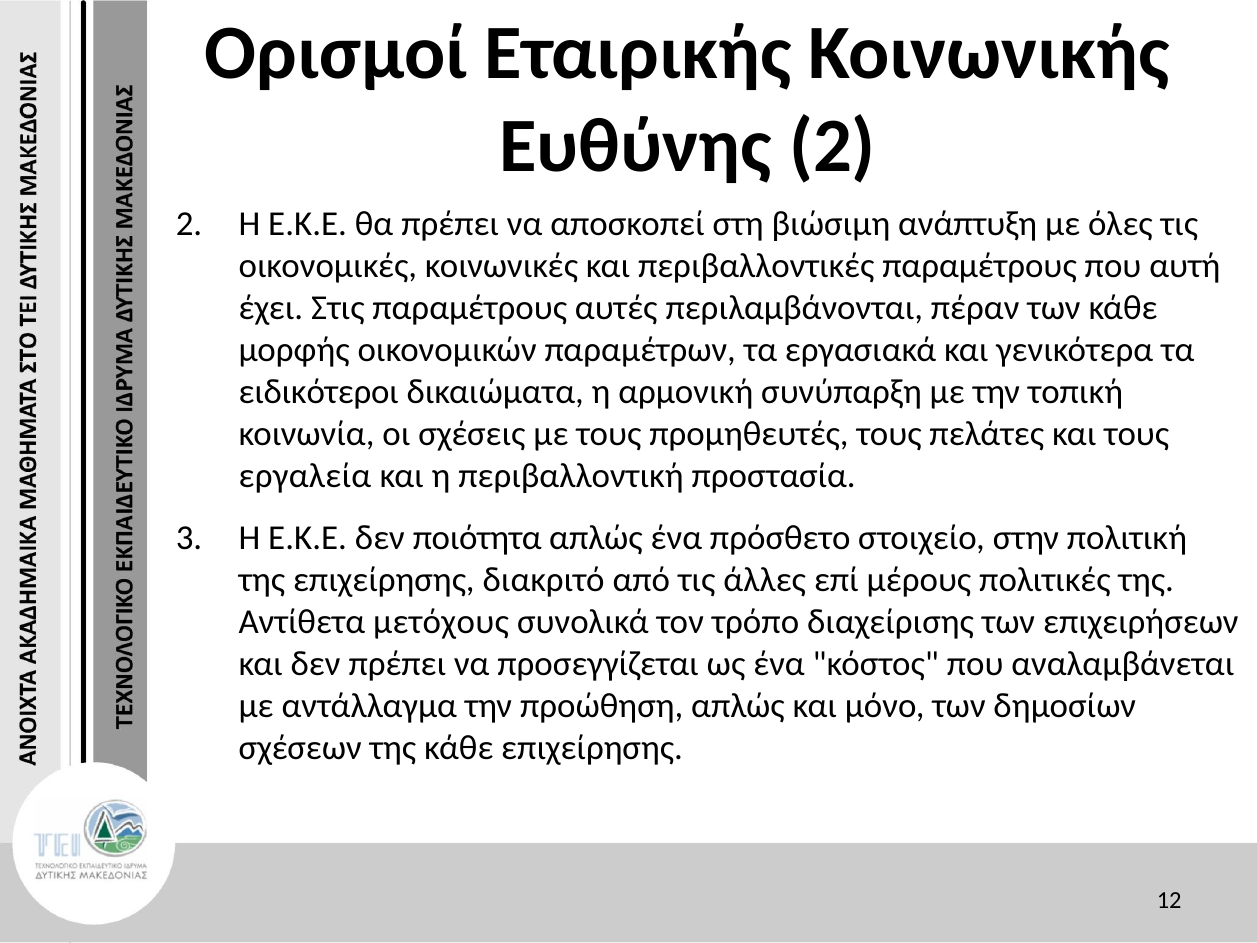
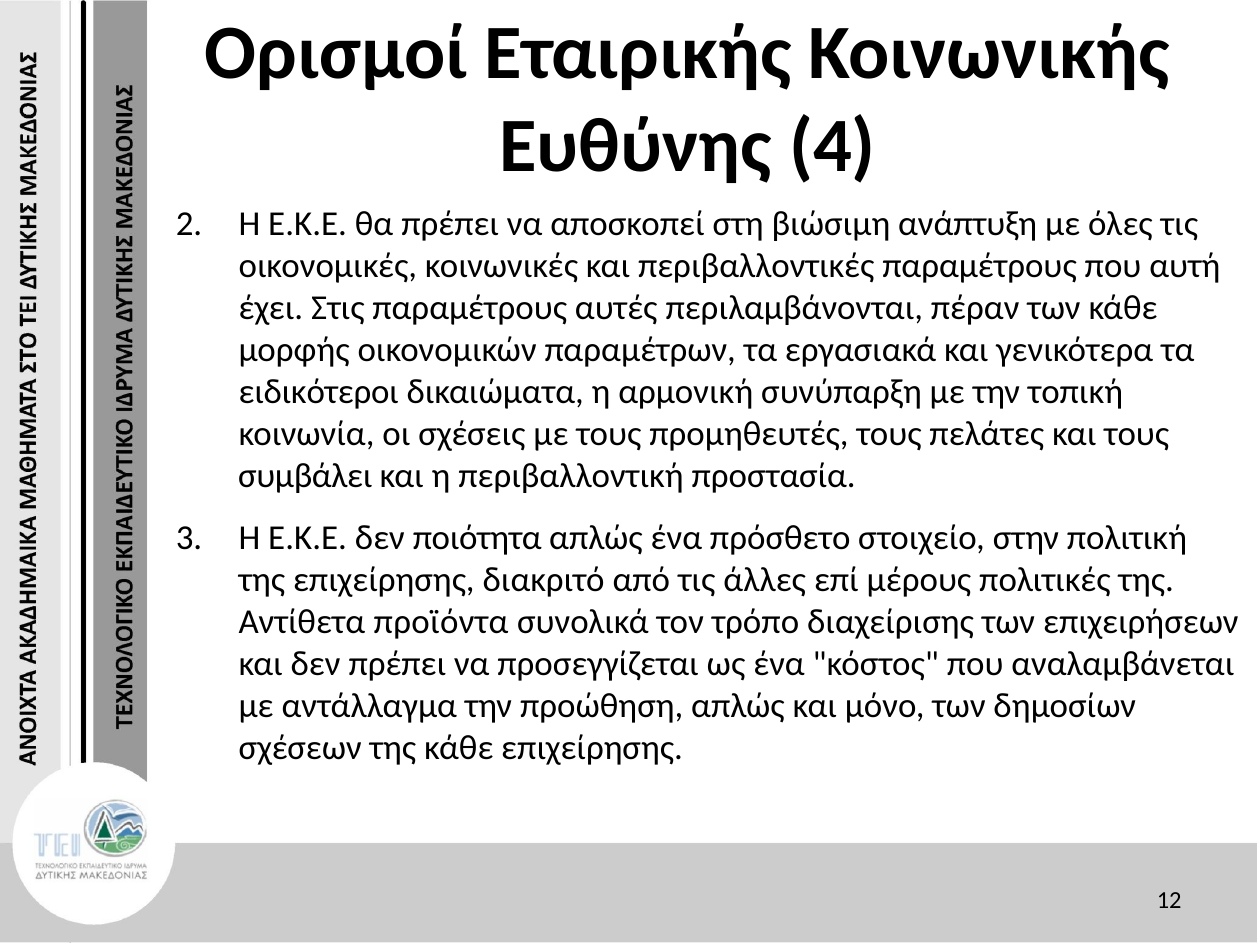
Ευθύνης 2: 2 -> 4
εργαλεία: εργαλεία -> συμβάλει
μετόχους: μετόχους -> προϊόντα
